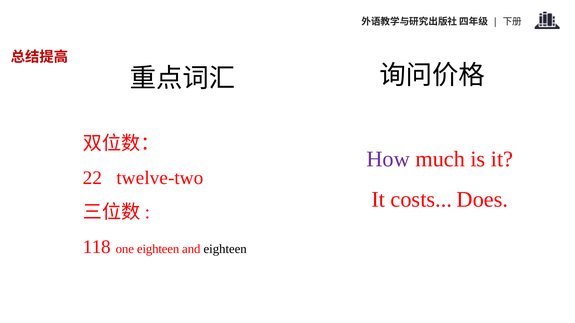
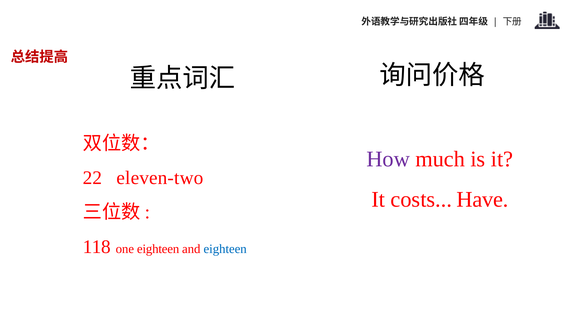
twelve-two: twelve-two -> eleven-two
Does: Does -> Have
eighteen at (225, 249) colour: black -> blue
